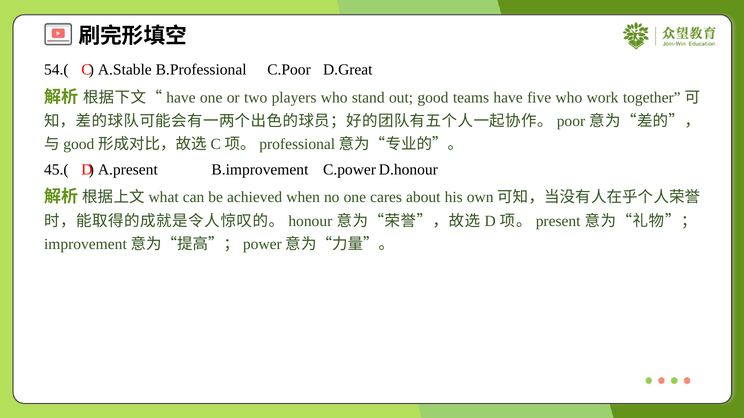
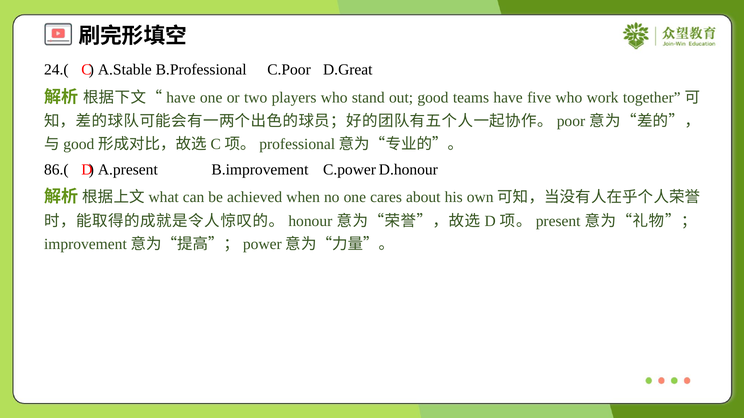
54.(: 54.( -> 24.(
45.(: 45.( -> 86.(
